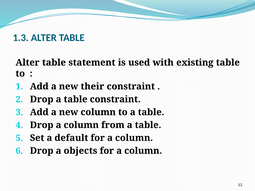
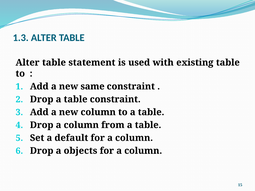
their: their -> same
